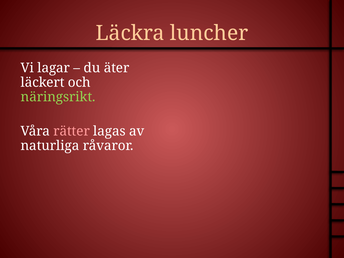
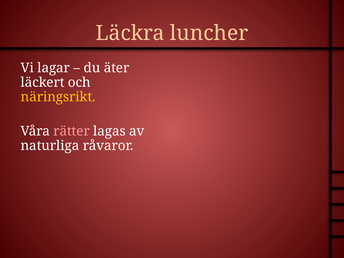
näringsrikt colour: light green -> yellow
